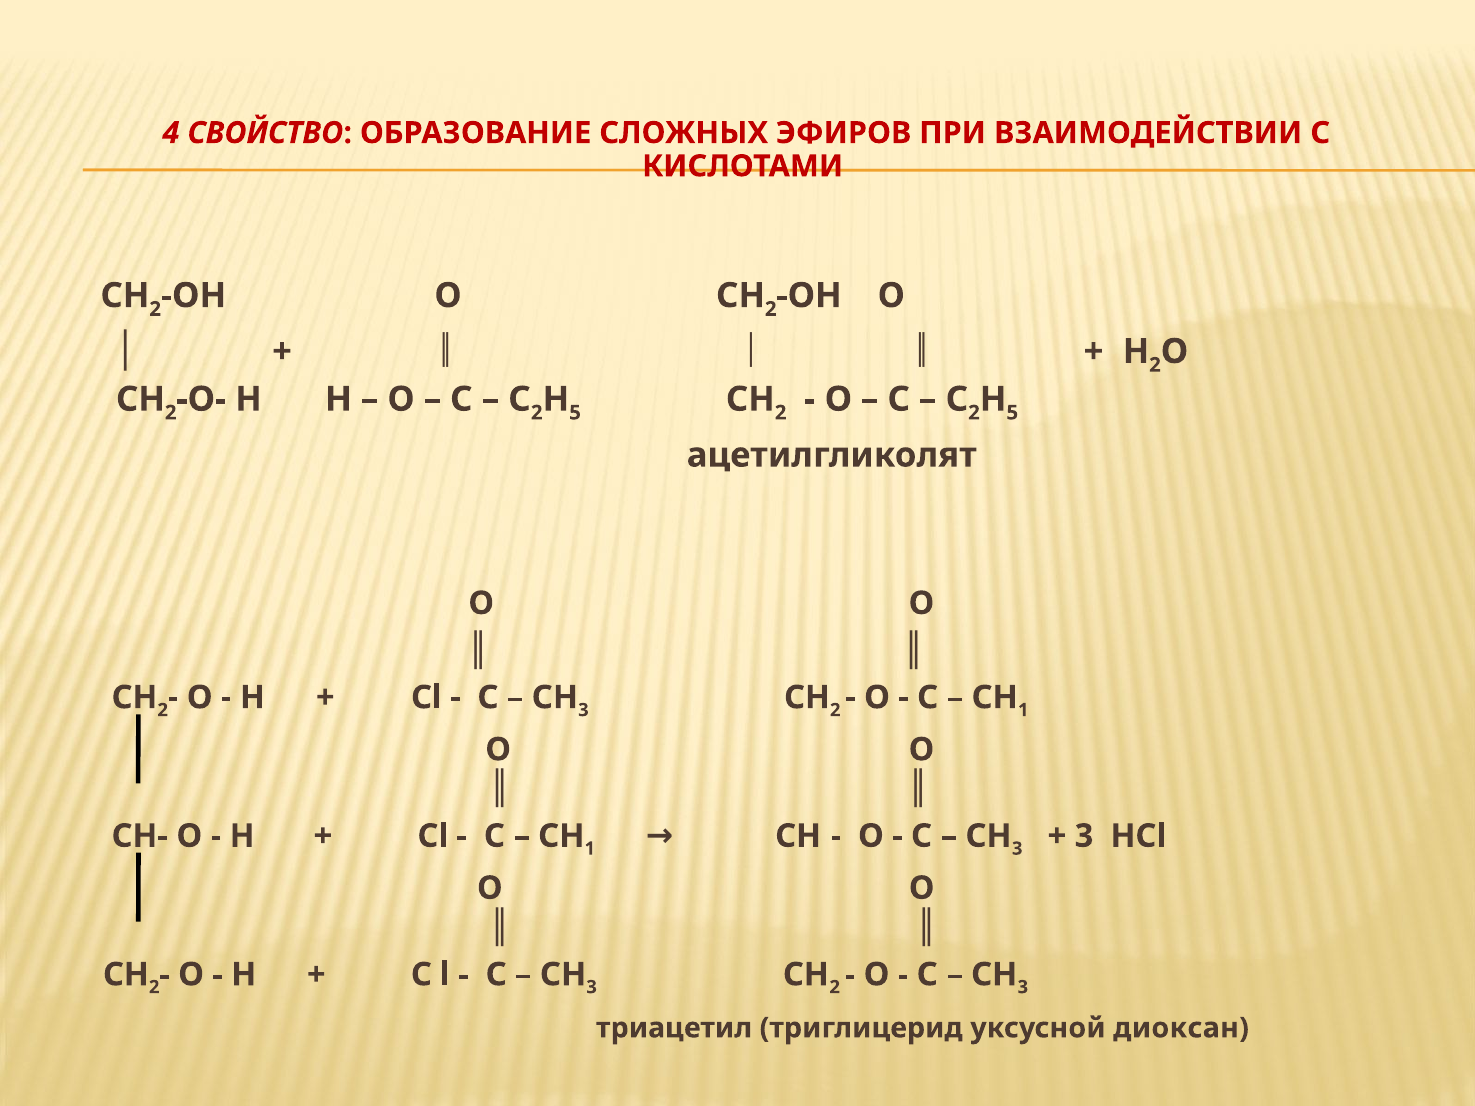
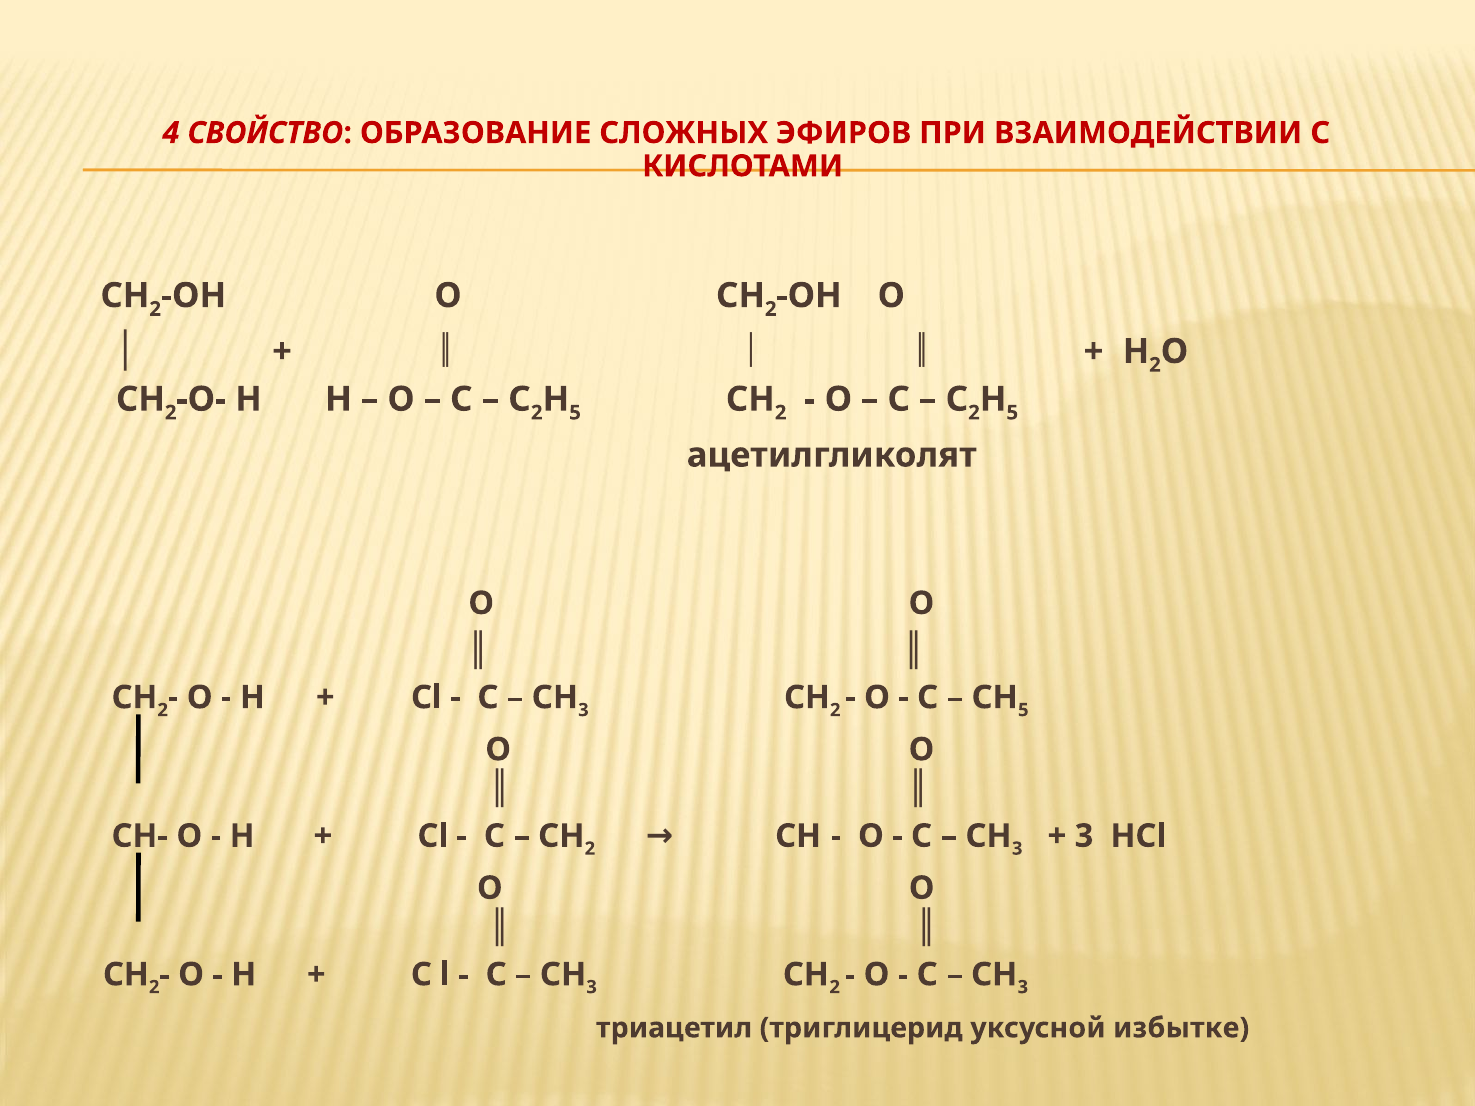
1 at (1023, 710): 1 -> 5
1 at (590, 849): 1 -> 2
диоксан: диоксан -> избытке
